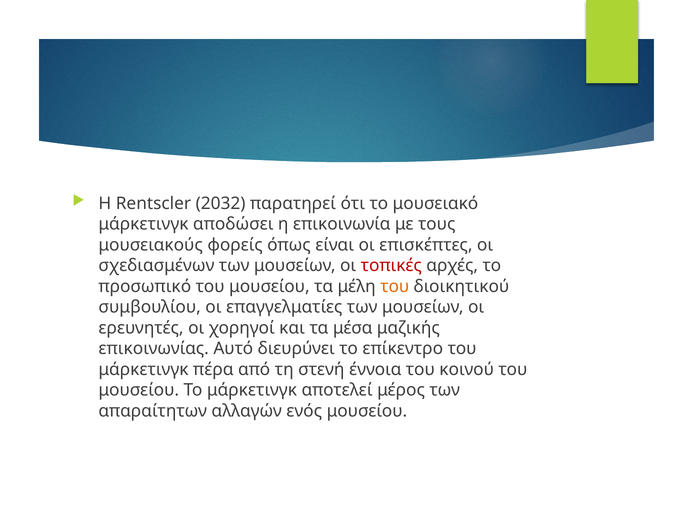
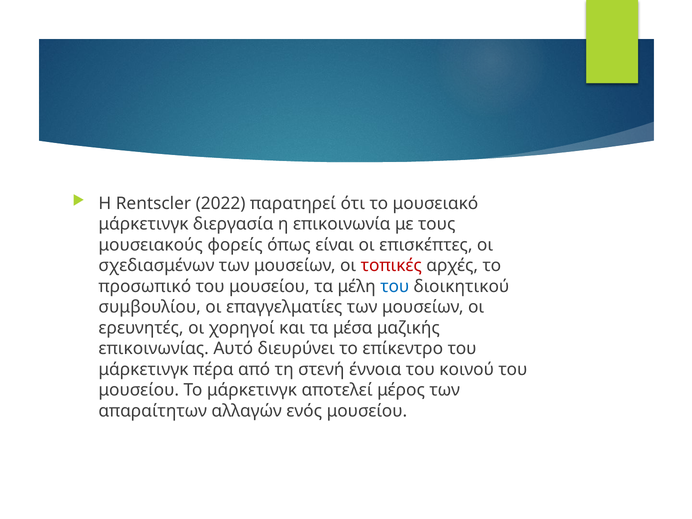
2032: 2032 -> 2022
αποδώσει: αποδώσει -> διεργασία
του at (395, 286) colour: orange -> blue
